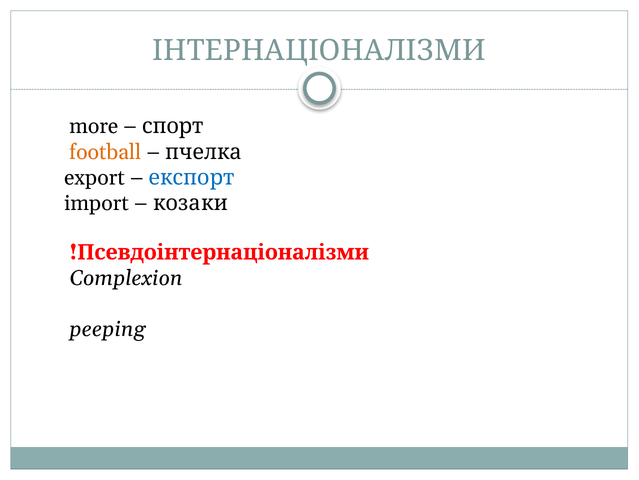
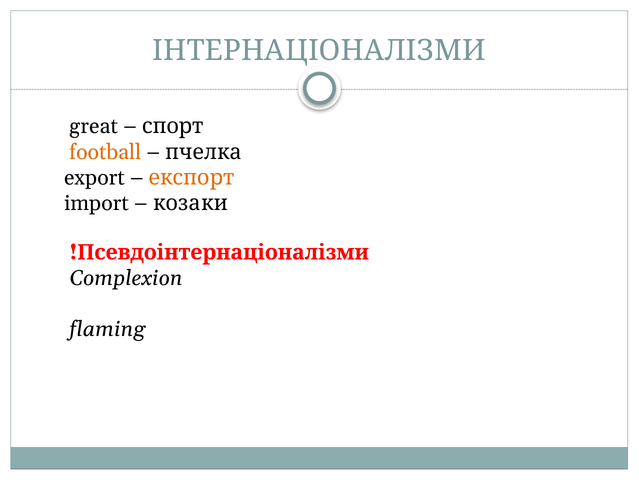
more: more -> great
експорт colour: blue -> orange
peeping: peeping -> flaming
